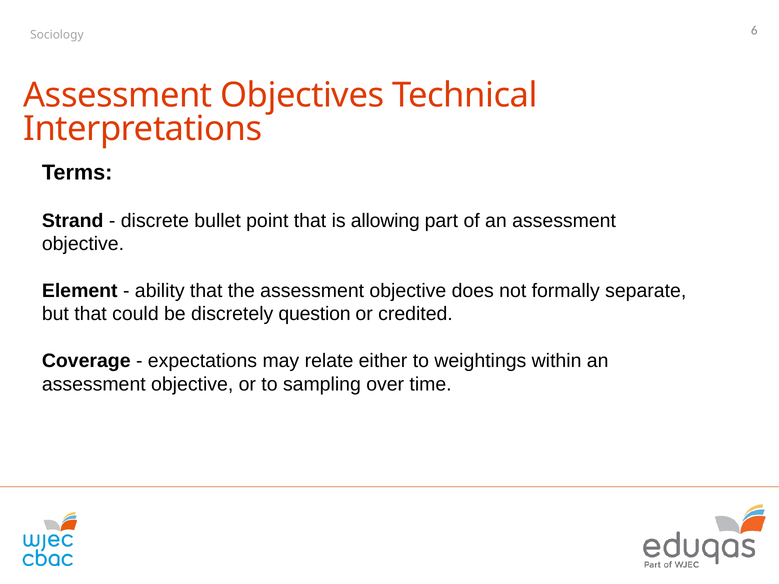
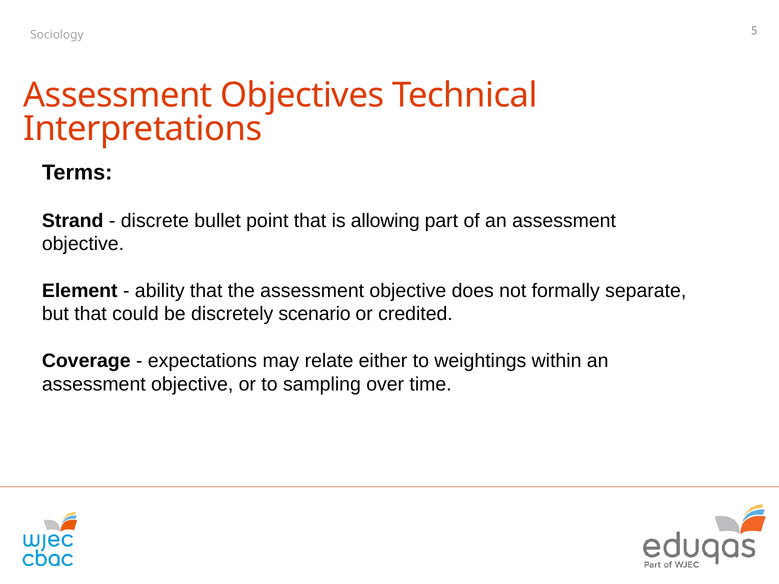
6: 6 -> 5
question: question -> scenario
